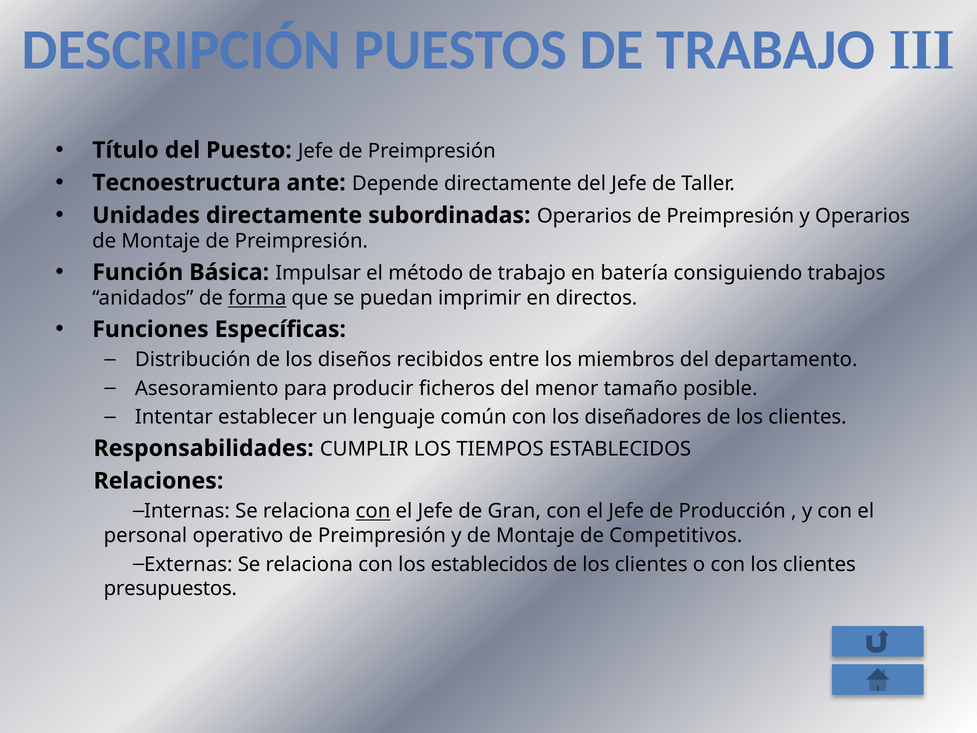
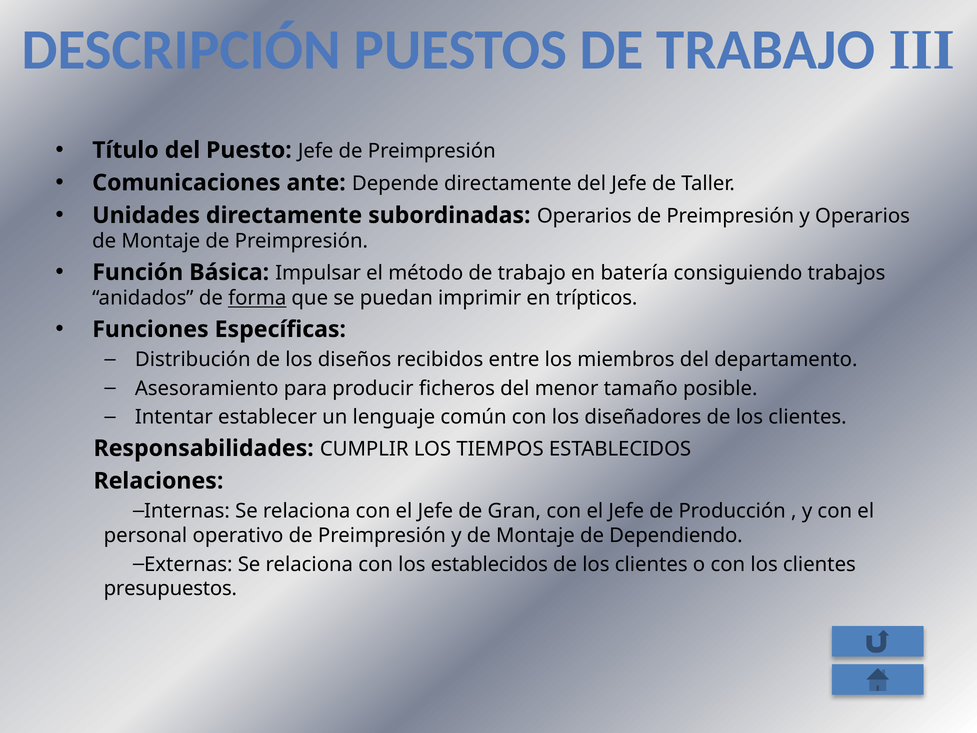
Tecnoestructura: Tecnoestructura -> Comunicaciones
directos: directos -> trípticos
con at (373, 511) underline: present -> none
Competitivos: Competitivos -> Dependiendo
